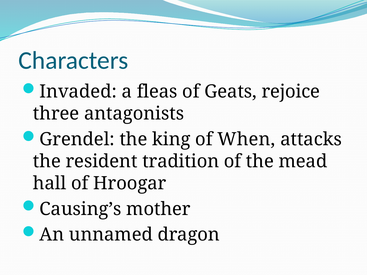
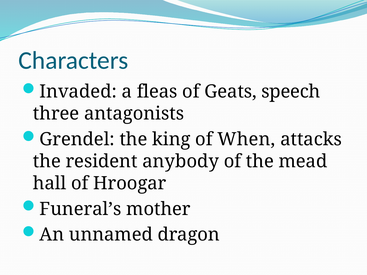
rejoice: rejoice -> speech
tradition: tradition -> anybody
Causing’s: Causing’s -> Funeral’s
